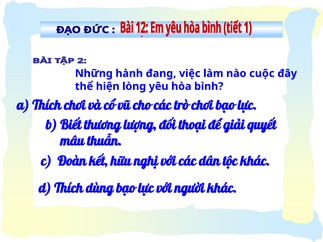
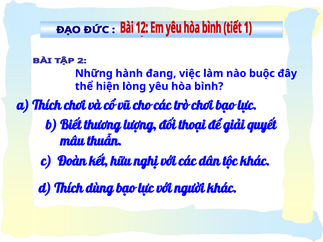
cuộc: cuộc -> buộc
